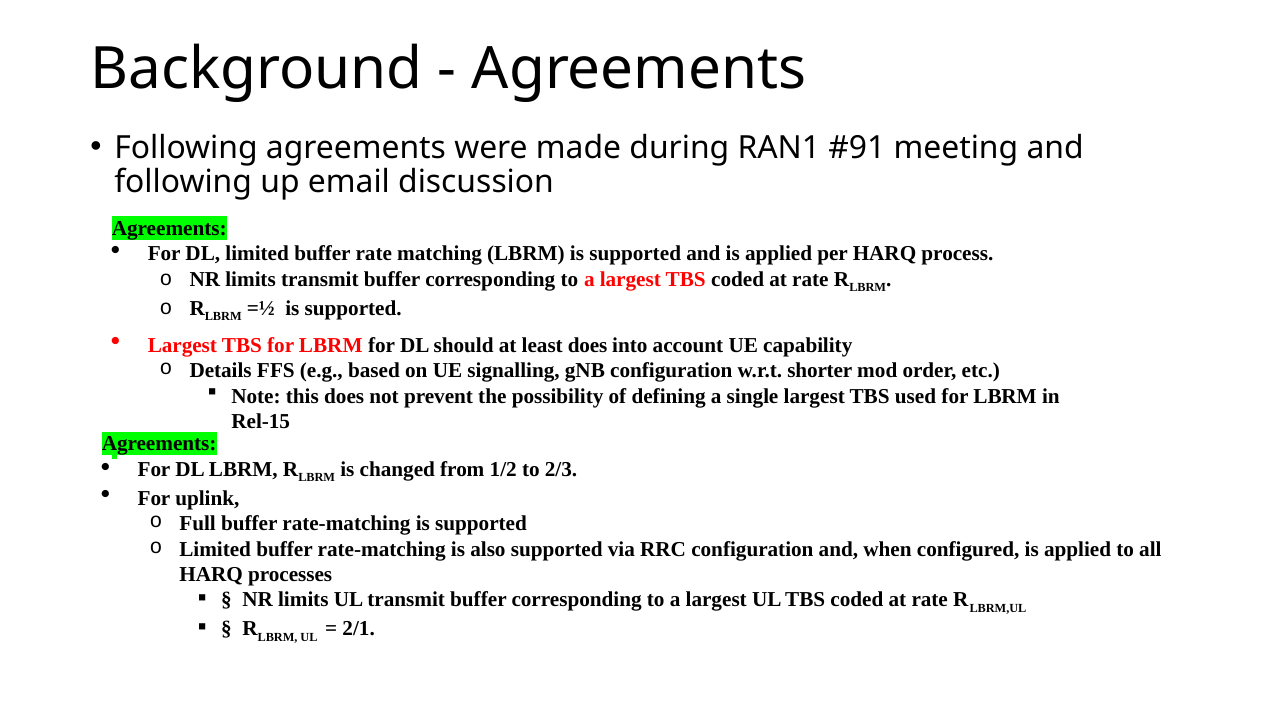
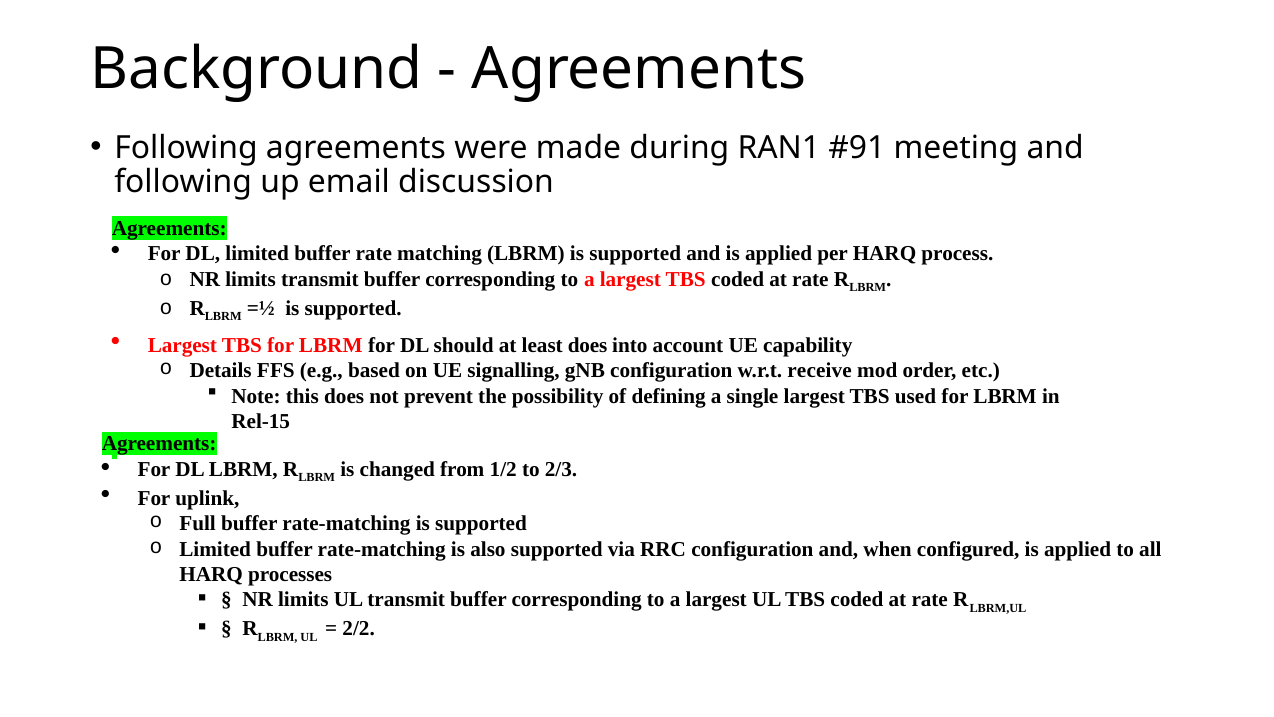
shorter: shorter -> receive
2/1: 2/1 -> 2/2
